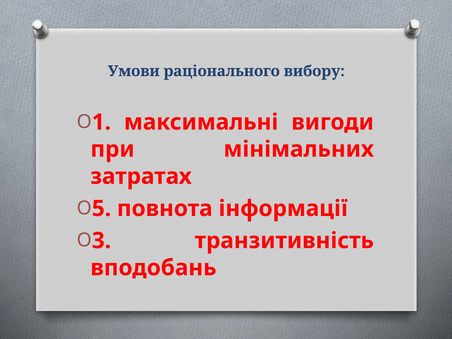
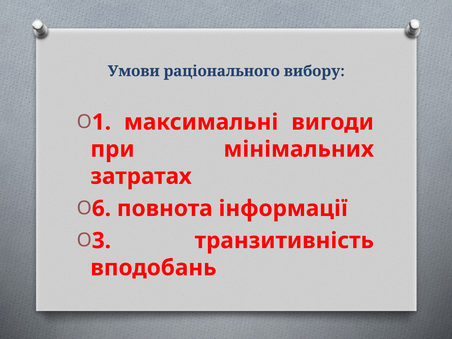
5: 5 -> 6
